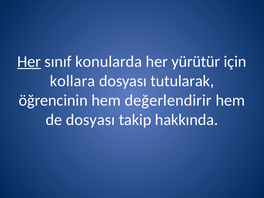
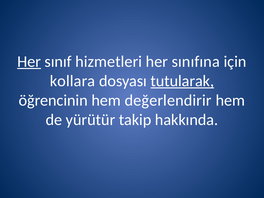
konularda: konularda -> hizmetleri
yürütür: yürütür -> sınıfına
tutularak underline: none -> present
de dosyası: dosyası -> yürütür
